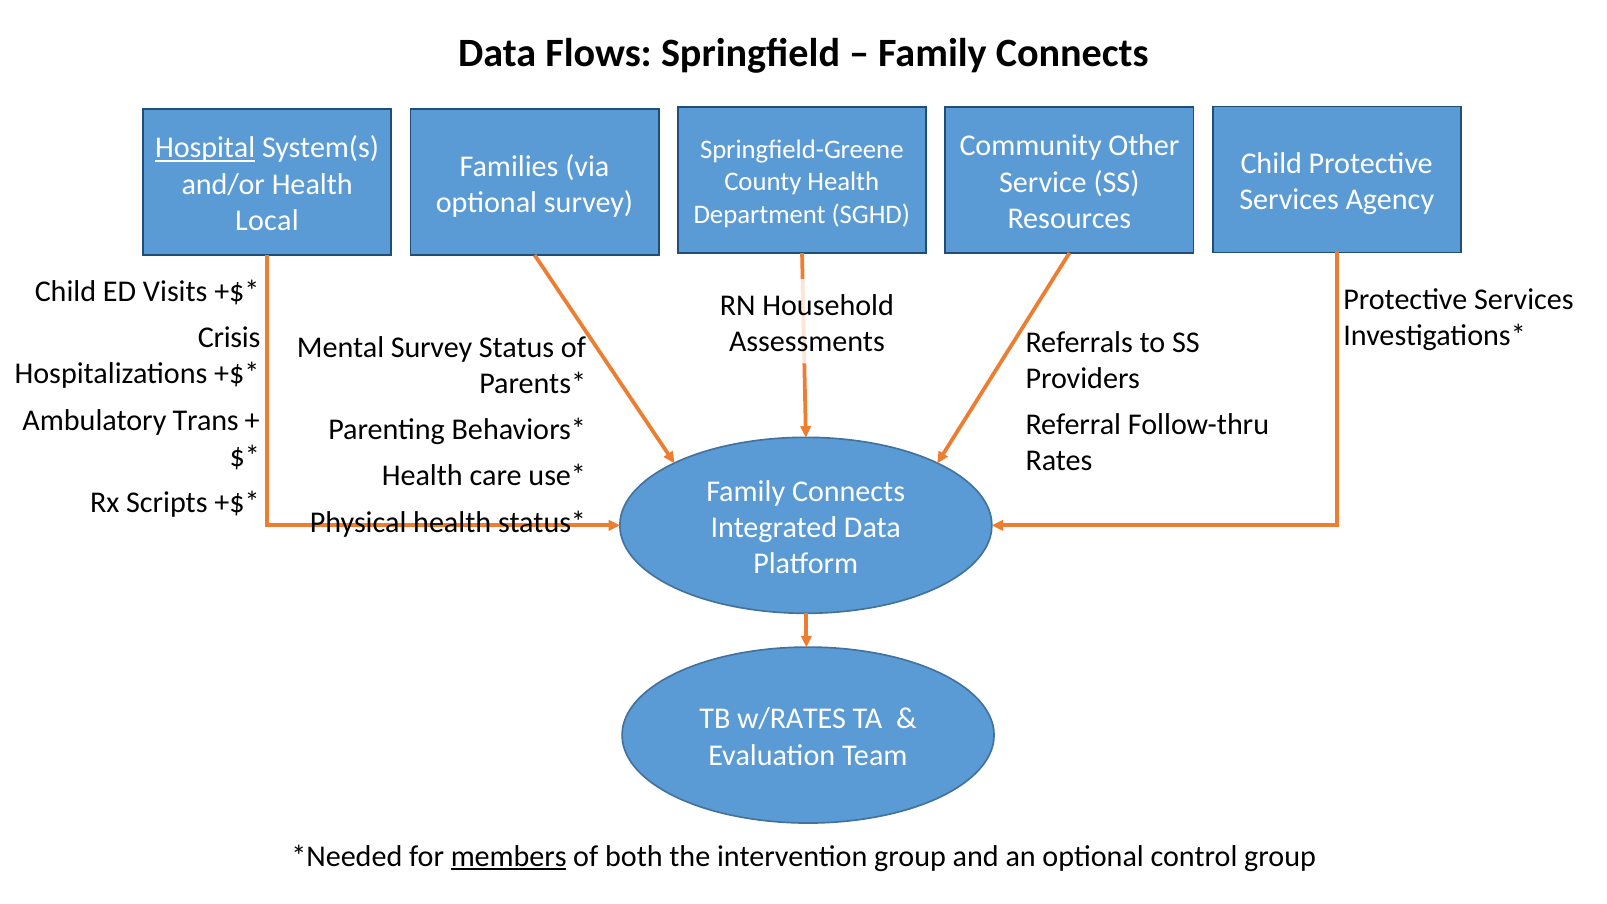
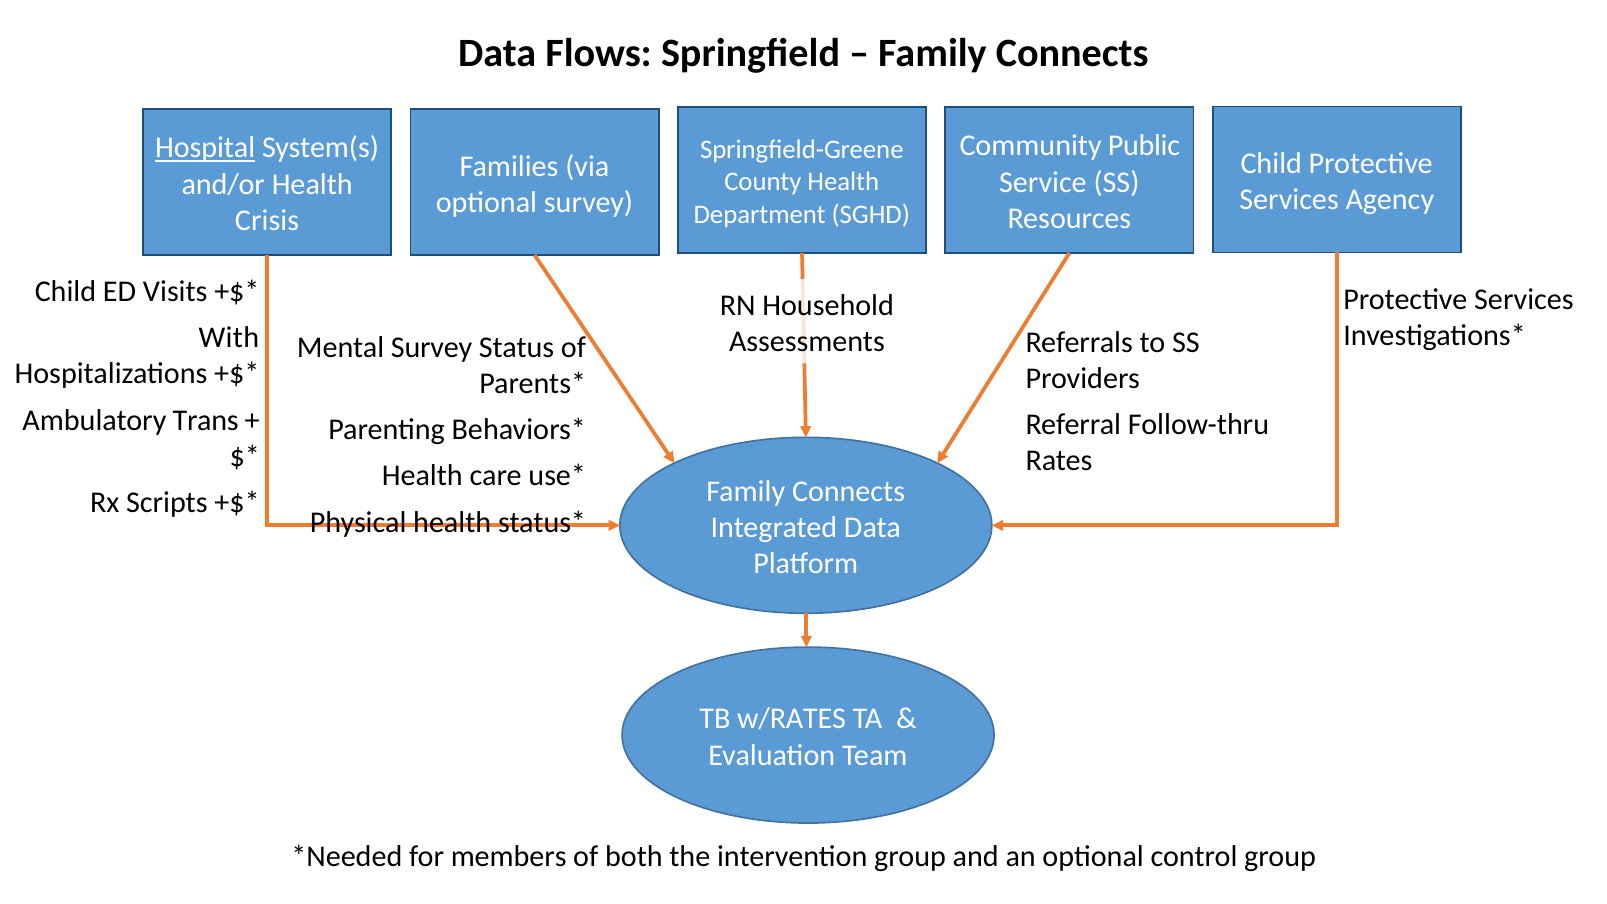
Other: Other -> Public
Local: Local -> Crisis
Crisis: Crisis -> With
members underline: present -> none
